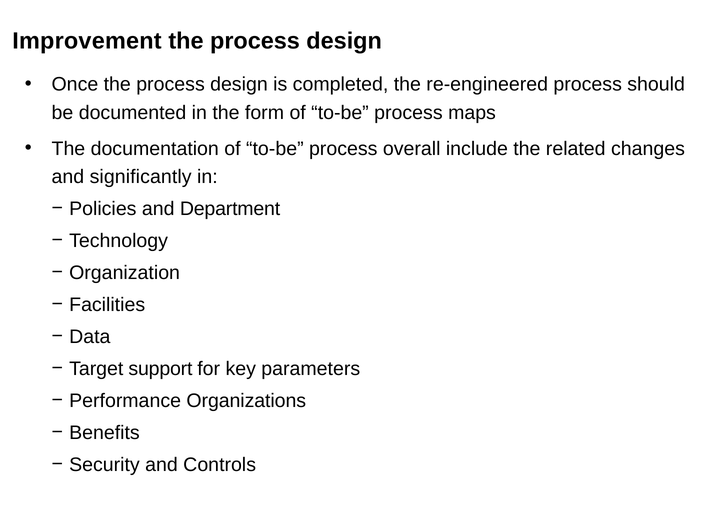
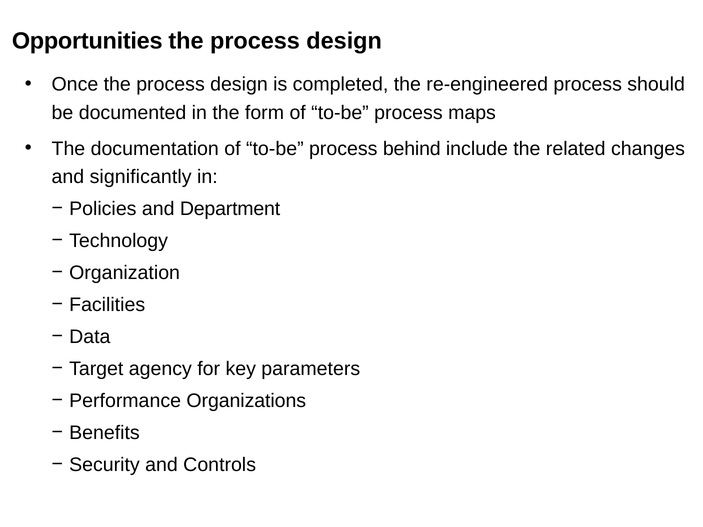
Improvement: Improvement -> Opportunities
overall: overall -> behind
support: support -> agency
